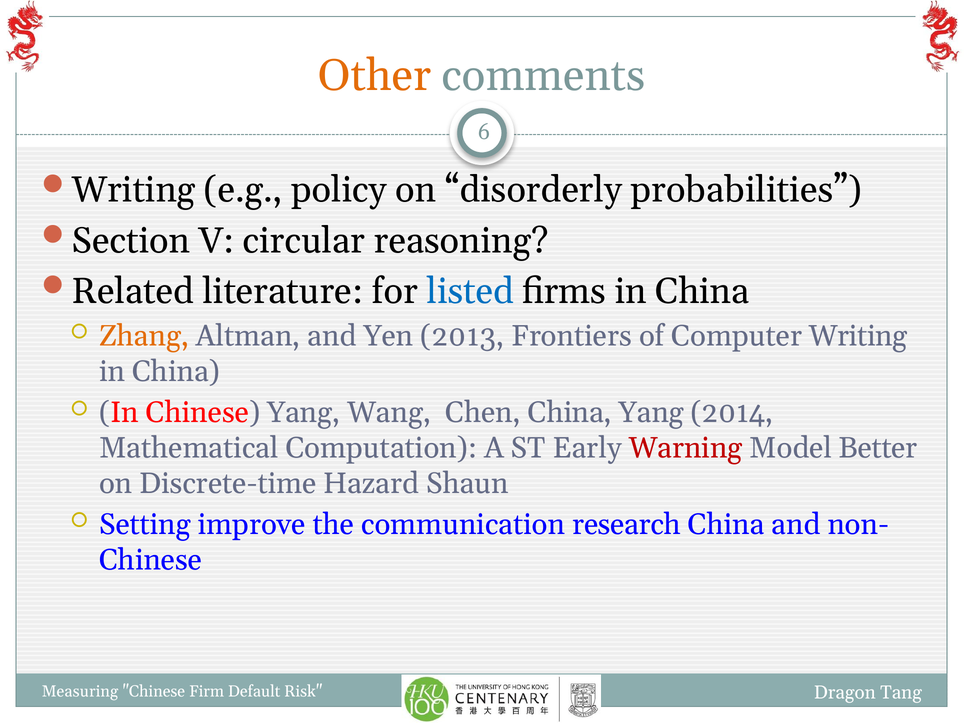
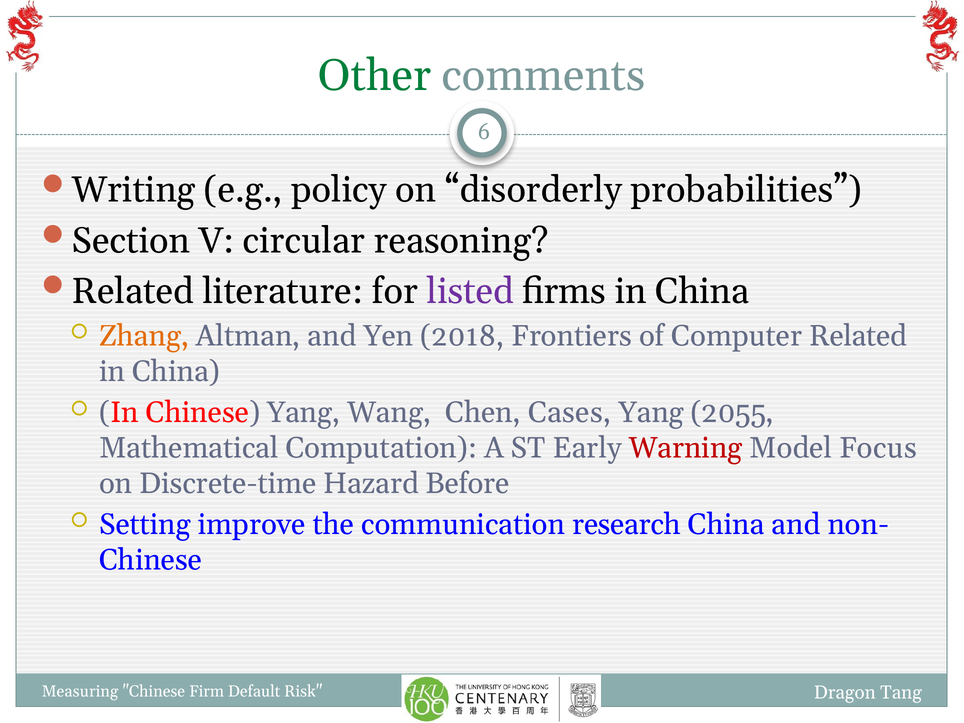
Other colour: orange -> green
listed colour: blue -> purple
2013: 2013 -> 2018
Computer Writing: Writing -> Related
Chen China: China -> Cases
2014: 2014 -> 2055
Better: Better -> Focus
Shaun: Shaun -> Before
